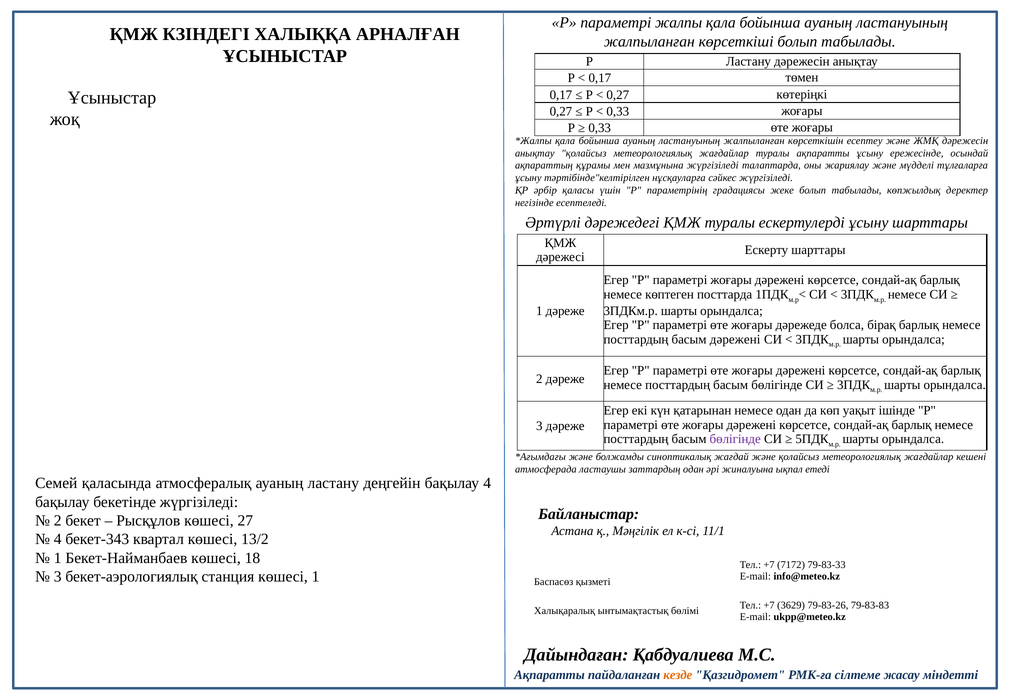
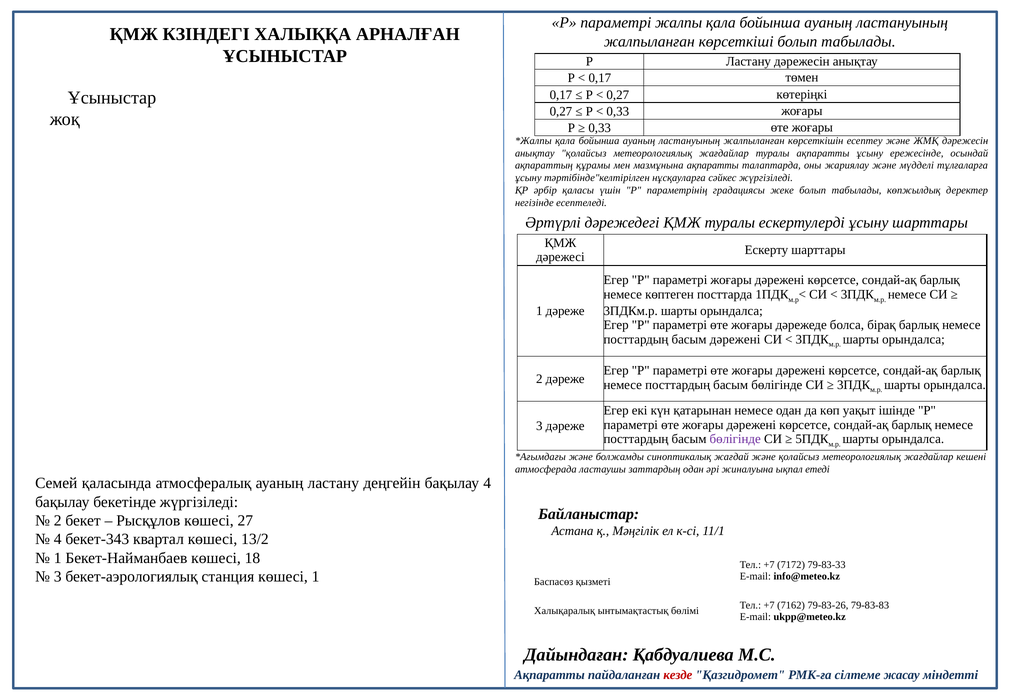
мазмұнына жүргізіледі: жүргізіледі -> ақпаратты
3629: 3629 -> 7162
кезде colour: orange -> red
